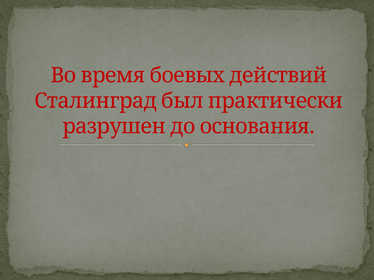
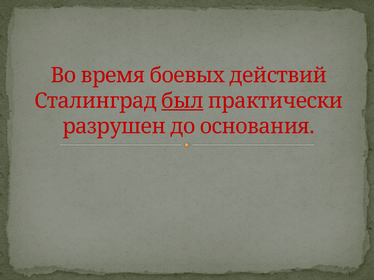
был underline: none -> present
